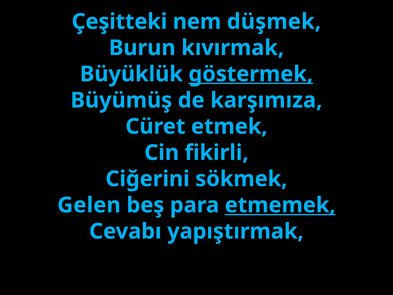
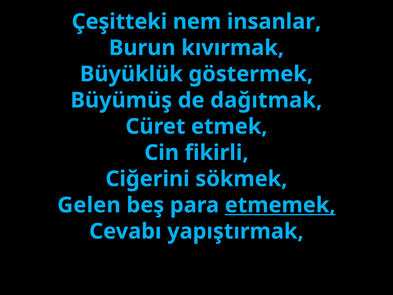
düşmek: düşmek -> insanlar
göstermek underline: present -> none
karşımıza: karşımıza -> dağıtmak
